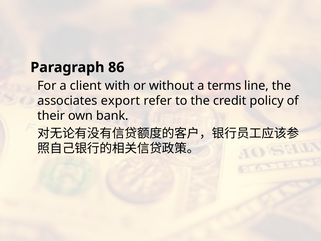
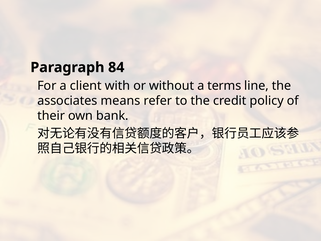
86: 86 -> 84
export: export -> means
